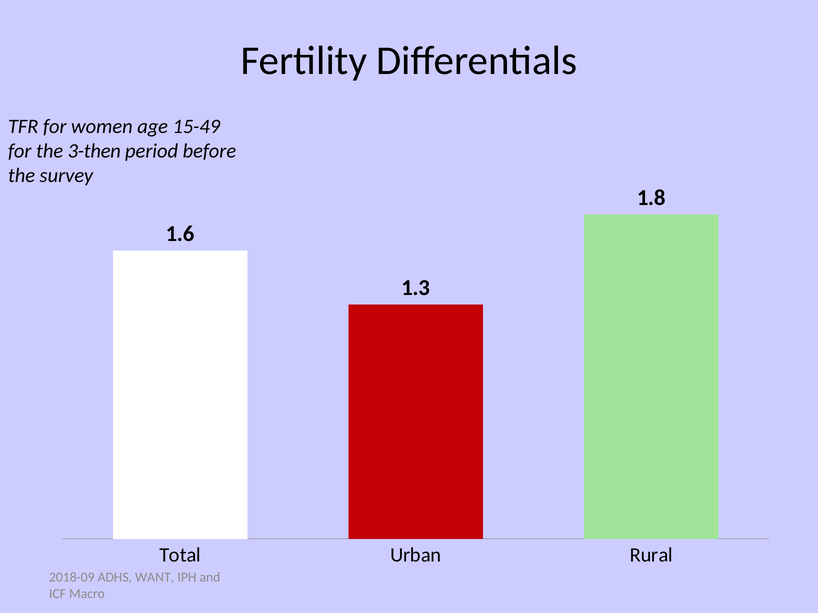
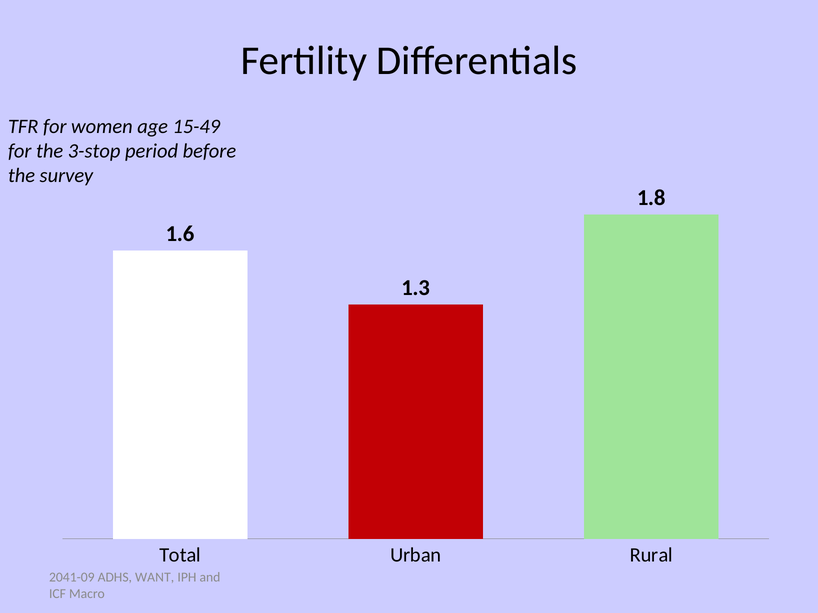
3-then: 3-then -> 3-stop
2018-09: 2018-09 -> 2041-09
